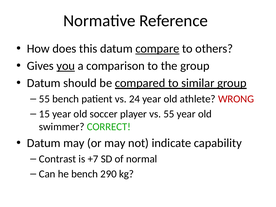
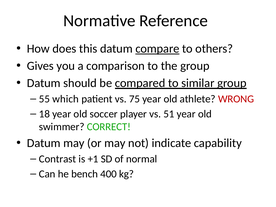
you underline: present -> none
55 bench: bench -> which
24: 24 -> 75
15: 15 -> 18
vs 55: 55 -> 51
+7: +7 -> +1
290: 290 -> 400
